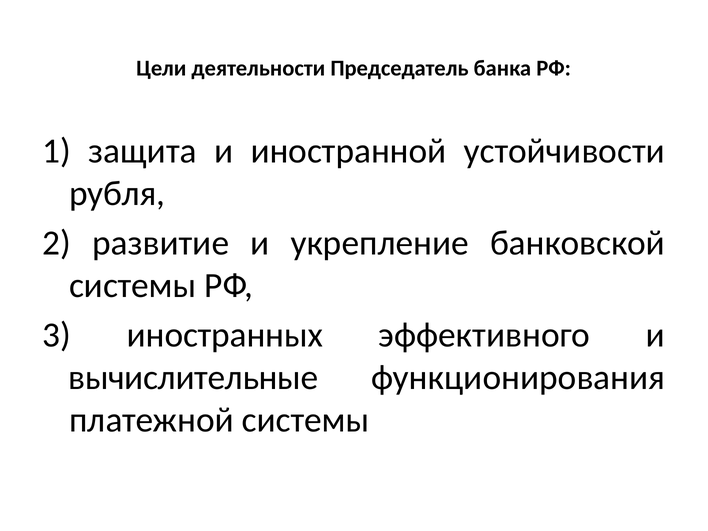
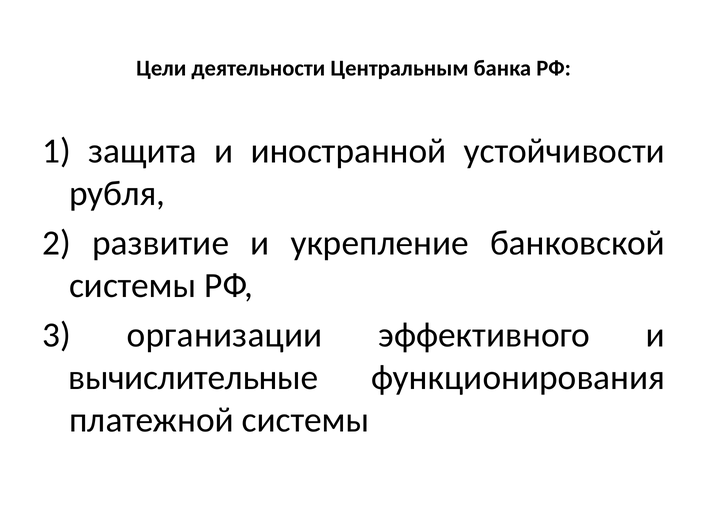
Председатель: Председатель -> Центральным
иностранных: иностранных -> организации
